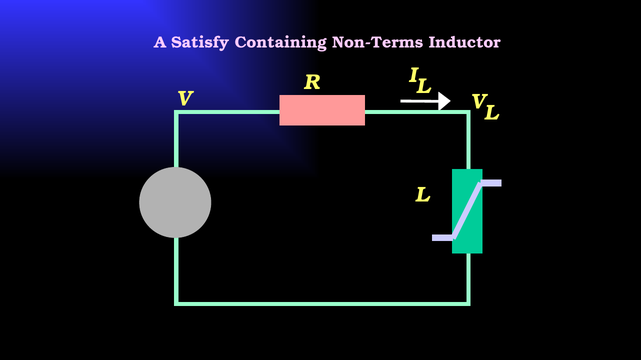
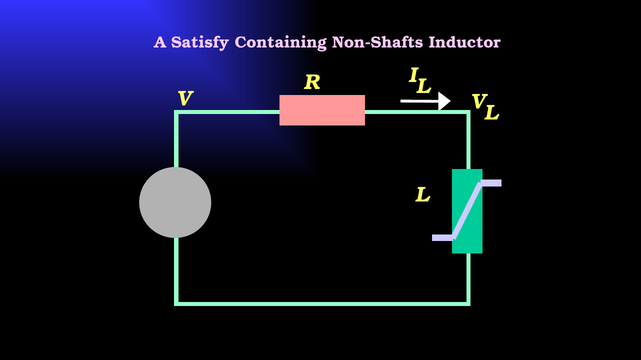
Non-Terms: Non-Terms -> Non-Shafts
